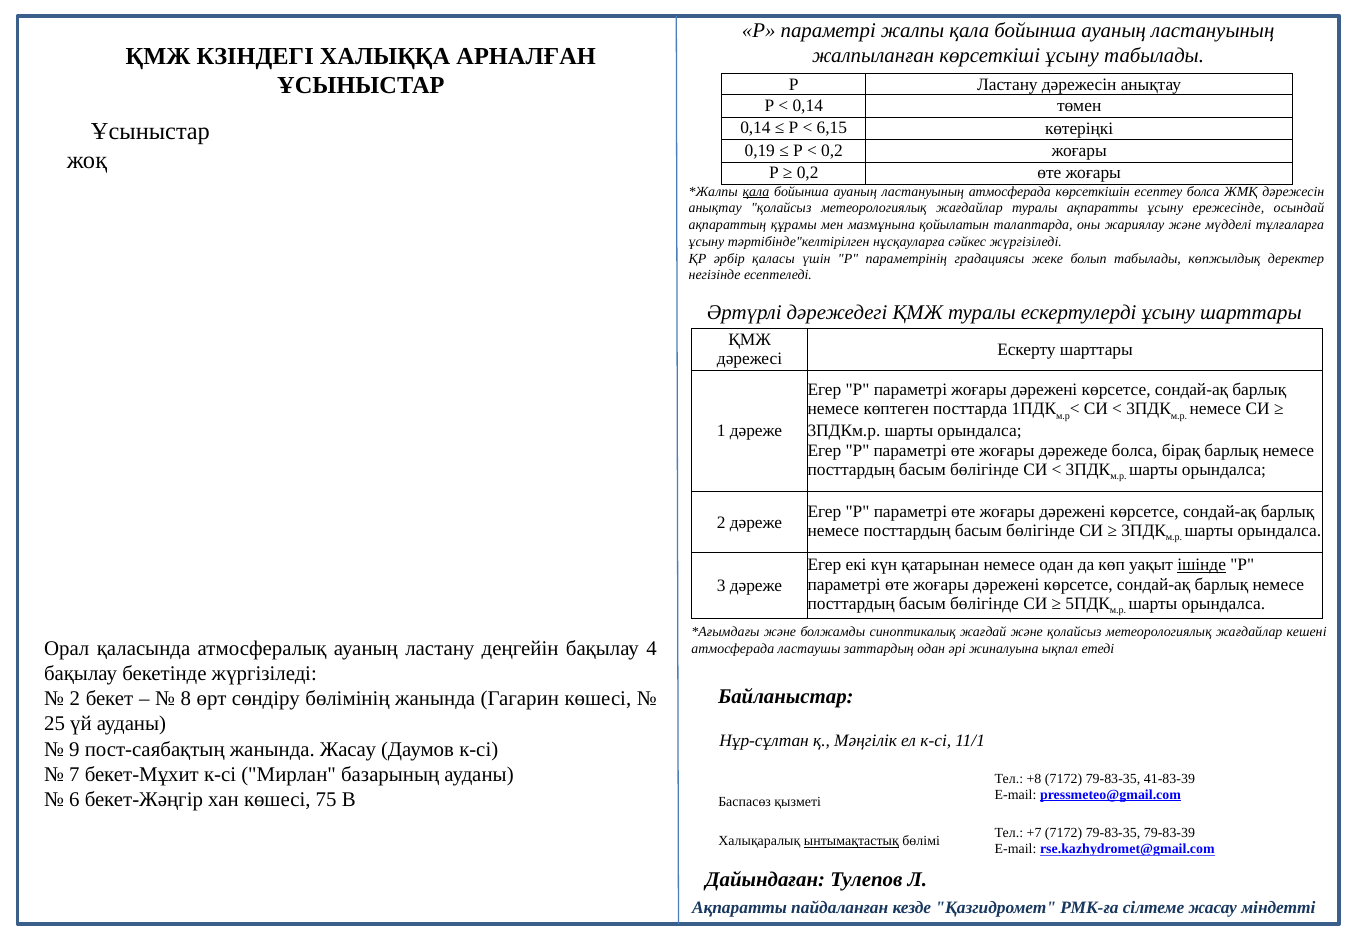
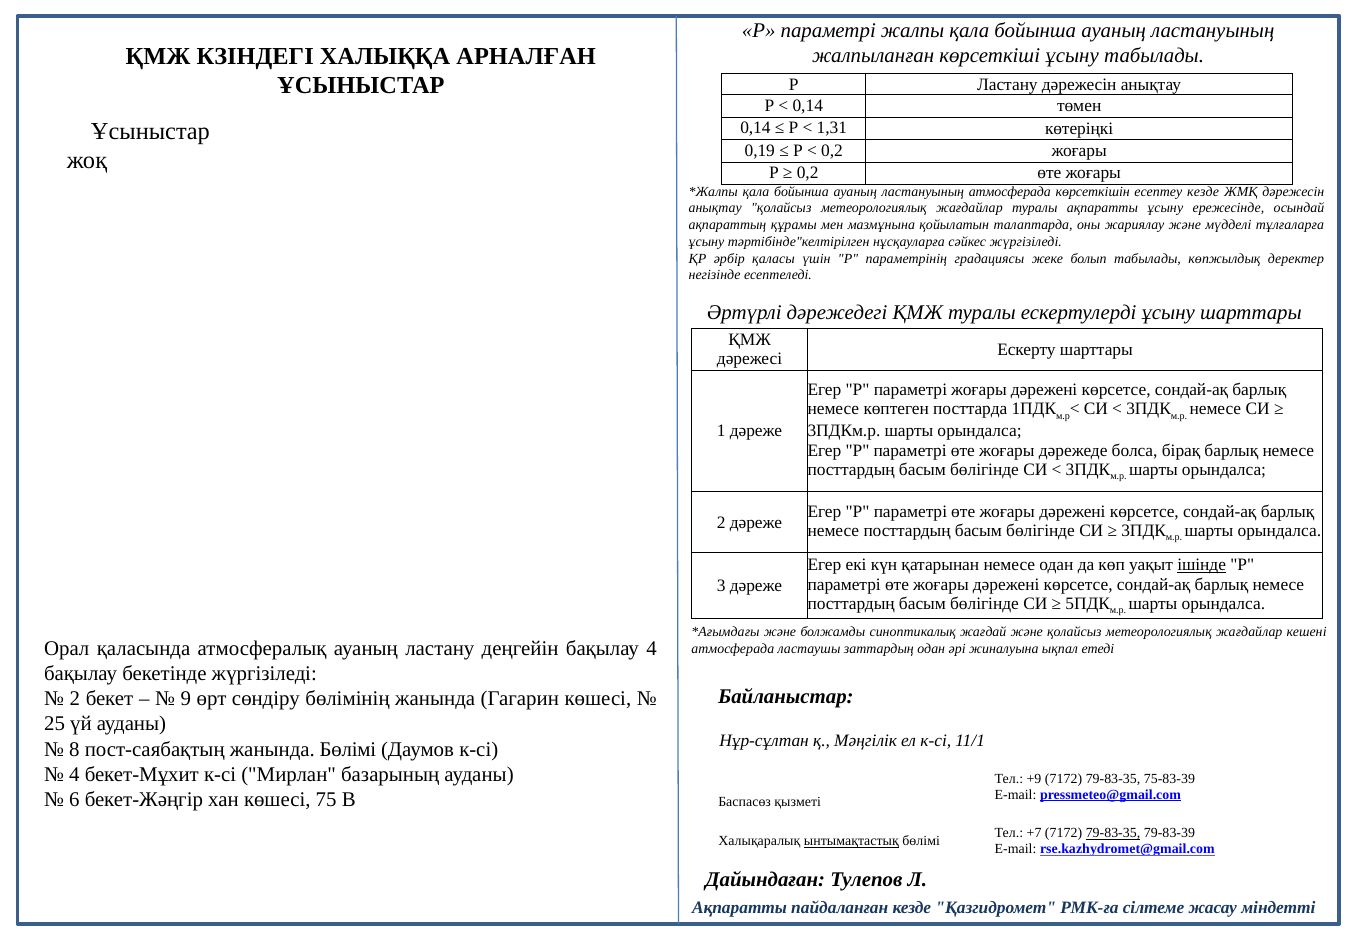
6,15: 6,15 -> 1,31
қала at (756, 192) underline: present -> none
есептеу болса: болса -> кезде
8: 8 -> 9
9: 9 -> 8
жанында Жасау: Жасау -> Бөлімі
7 at (74, 774): 7 -> 4
+8: +8 -> +9
41-83-39: 41-83-39 -> 75-83-39
79-83-35 at (1113, 833) underline: none -> present
